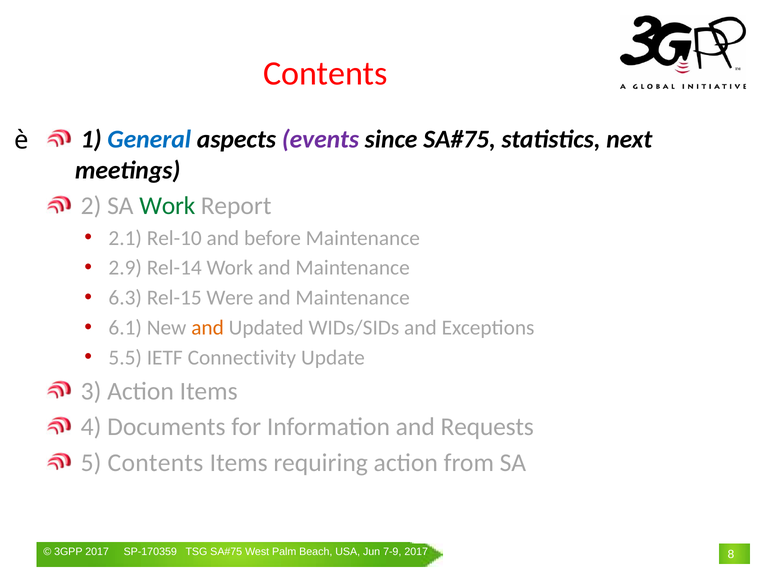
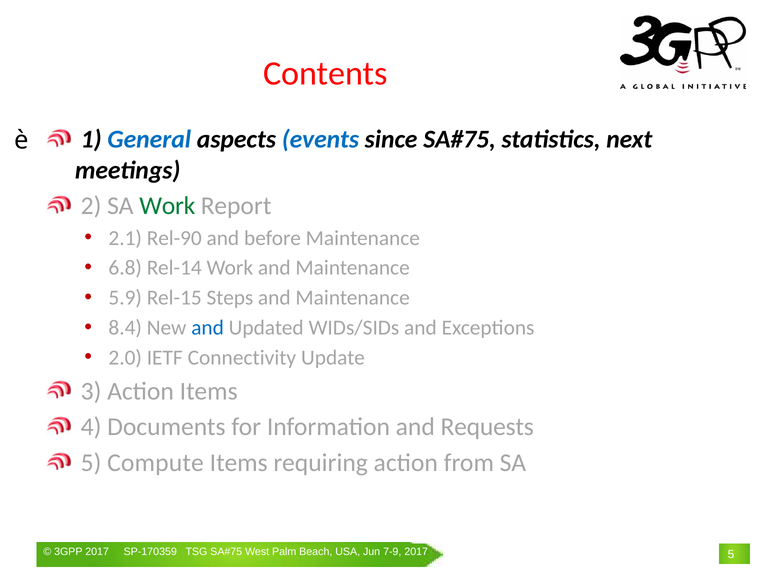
events colour: purple -> blue
Rel-10: Rel-10 -> Rel-90
2.9: 2.9 -> 6.8
6.3: 6.3 -> 5.9
Were: Were -> Steps
6.1: 6.1 -> 8.4
and at (208, 328) colour: orange -> blue
5.5: 5.5 -> 2.0
5 Contents: Contents -> Compute
8 at (731, 555): 8 -> 5
